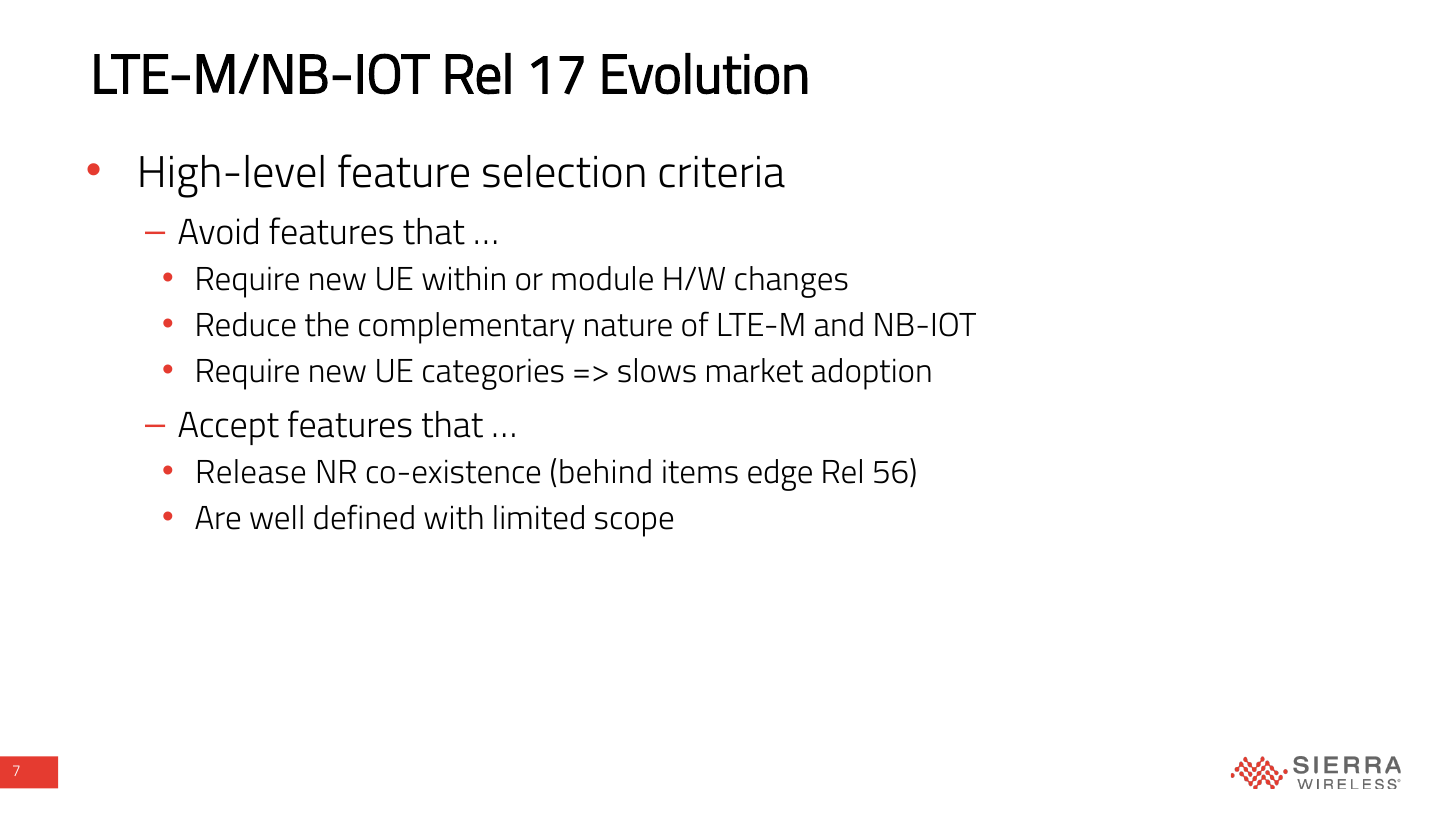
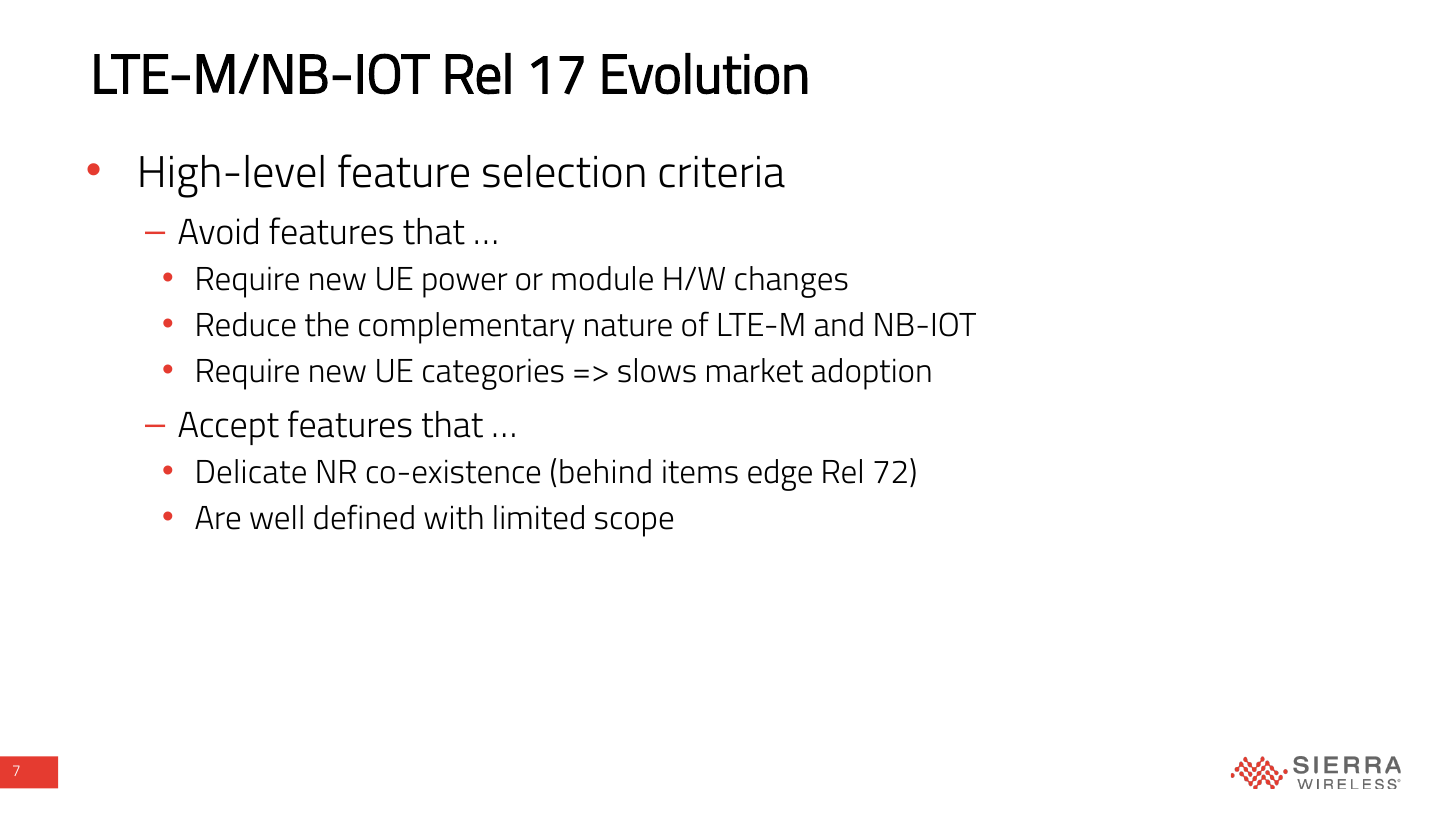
within: within -> power
Release: Release -> Delicate
56: 56 -> 72
